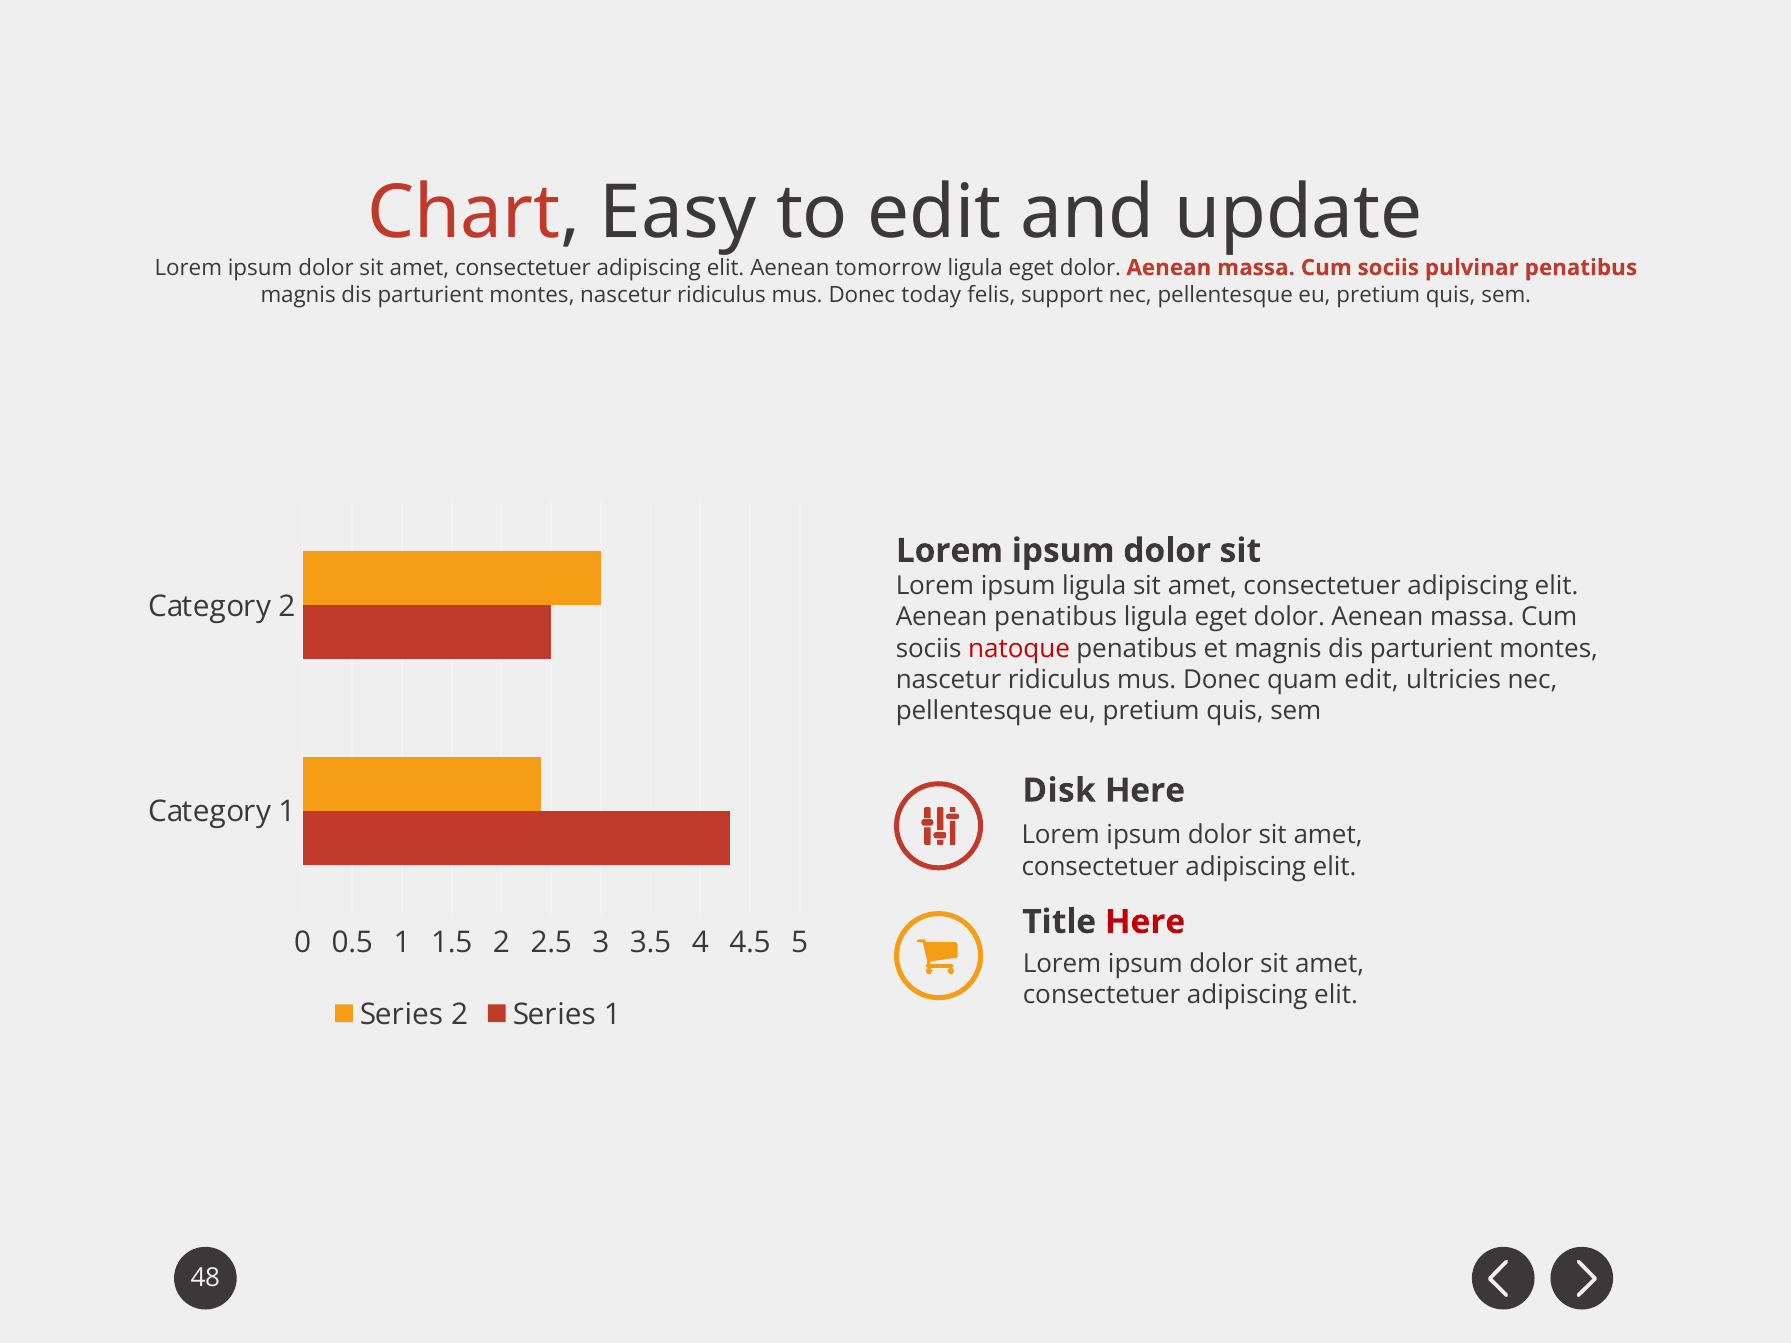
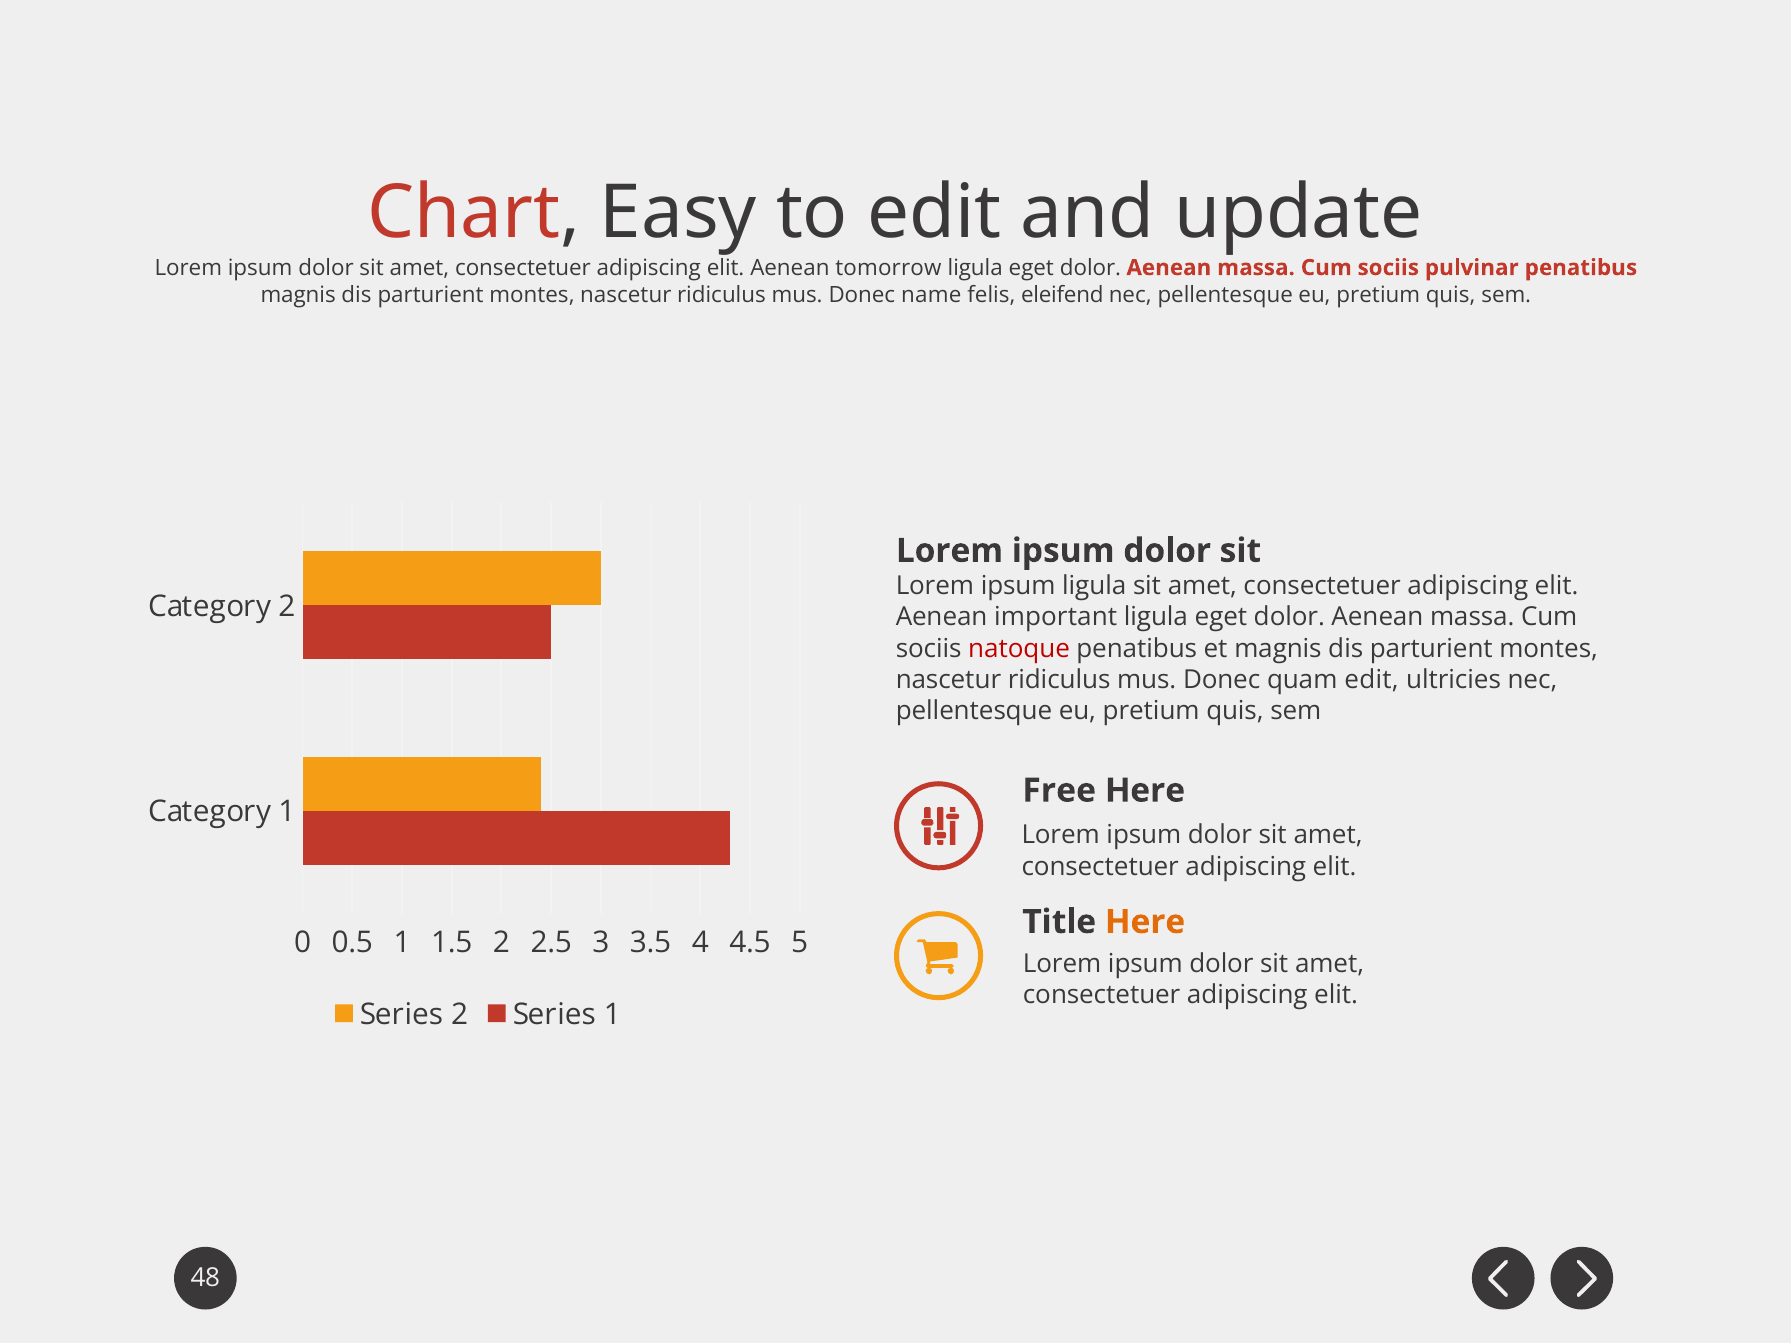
today: today -> name
support: support -> eleifend
Aenean penatibus: penatibus -> important
Disk: Disk -> Free
Here at (1145, 922) colour: red -> orange
